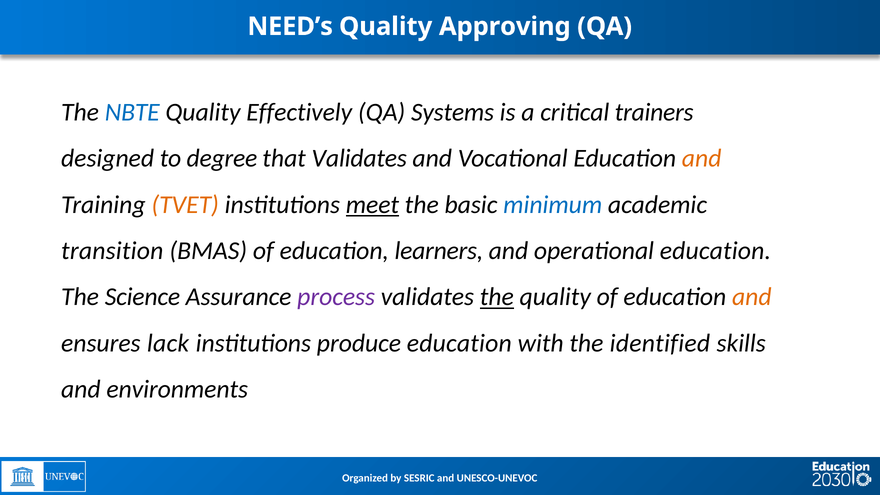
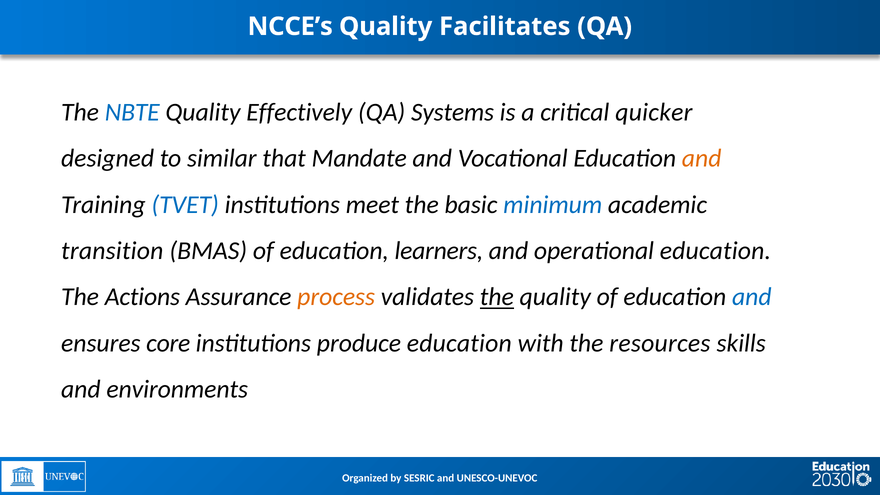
NEED’s: NEED’s -> NCCE’s
Approving: Approving -> Facilitates
trainers: trainers -> quicker
degree: degree -> similar
that Validates: Validates -> Mandate
TVET colour: orange -> blue
meet underline: present -> none
Science: Science -> Actions
process colour: purple -> orange
and at (752, 297) colour: orange -> blue
lack: lack -> core
identified: identified -> resources
